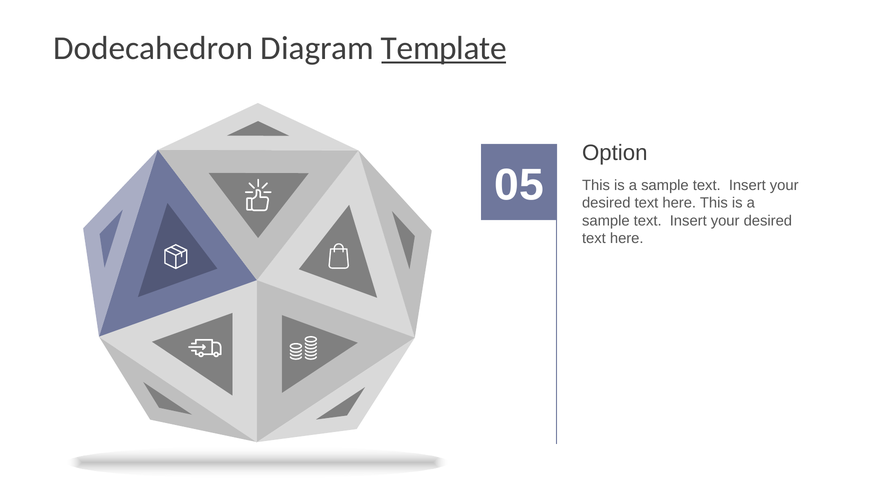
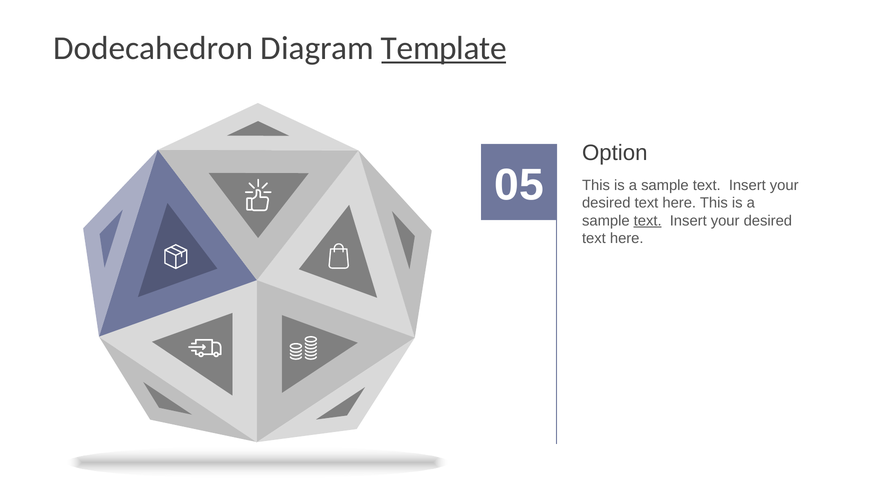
text at (648, 221) underline: none -> present
